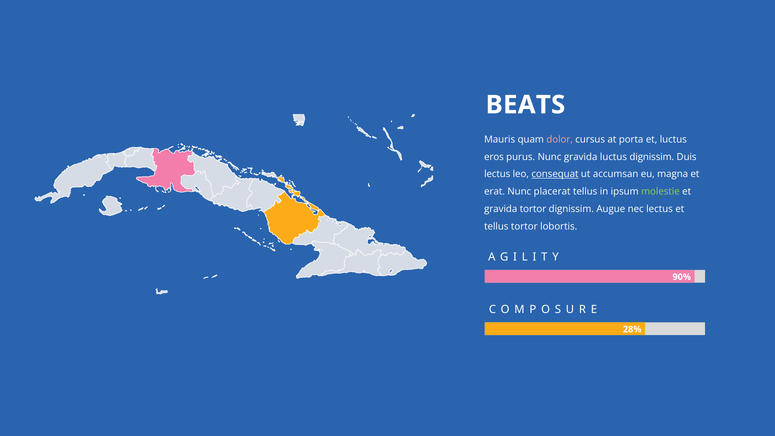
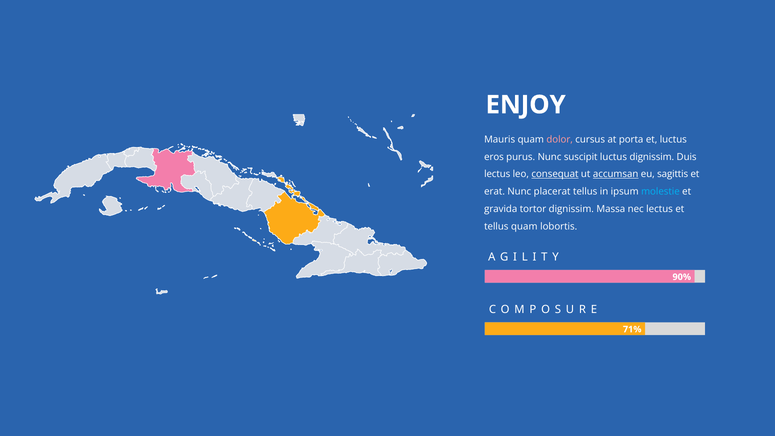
BEATS: BEATS -> ENJOY
Nunc gravida: gravida -> suscipit
accumsan underline: none -> present
magna: magna -> sagittis
molestie colour: light green -> light blue
Augue: Augue -> Massa
tellus tortor: tortor -> quam
28%: 28% -> 71%
